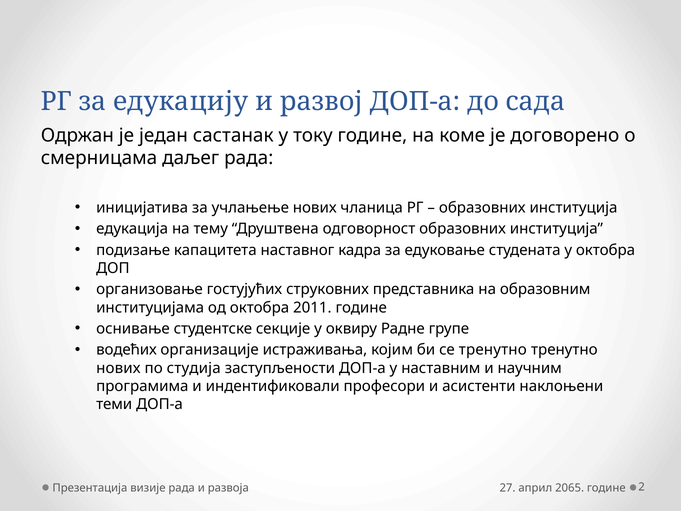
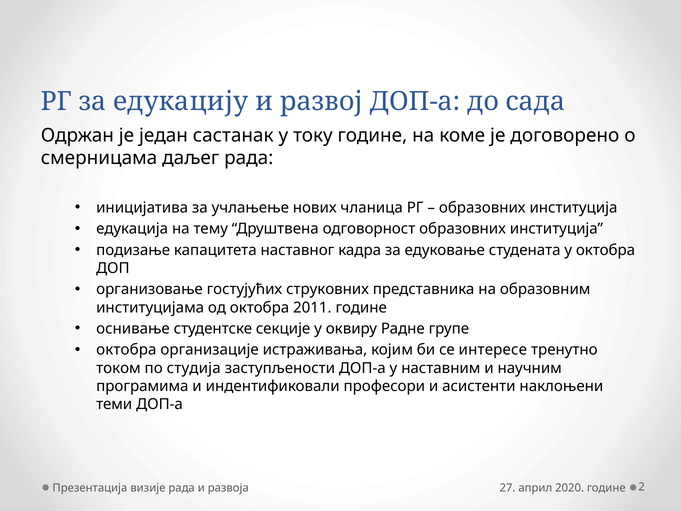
водећих at (126, 350): водећих -> октобра
се тренутно: тренутно -> интересе
нових at (118, 368): нових -> током
2065: 2065 -> 2020
